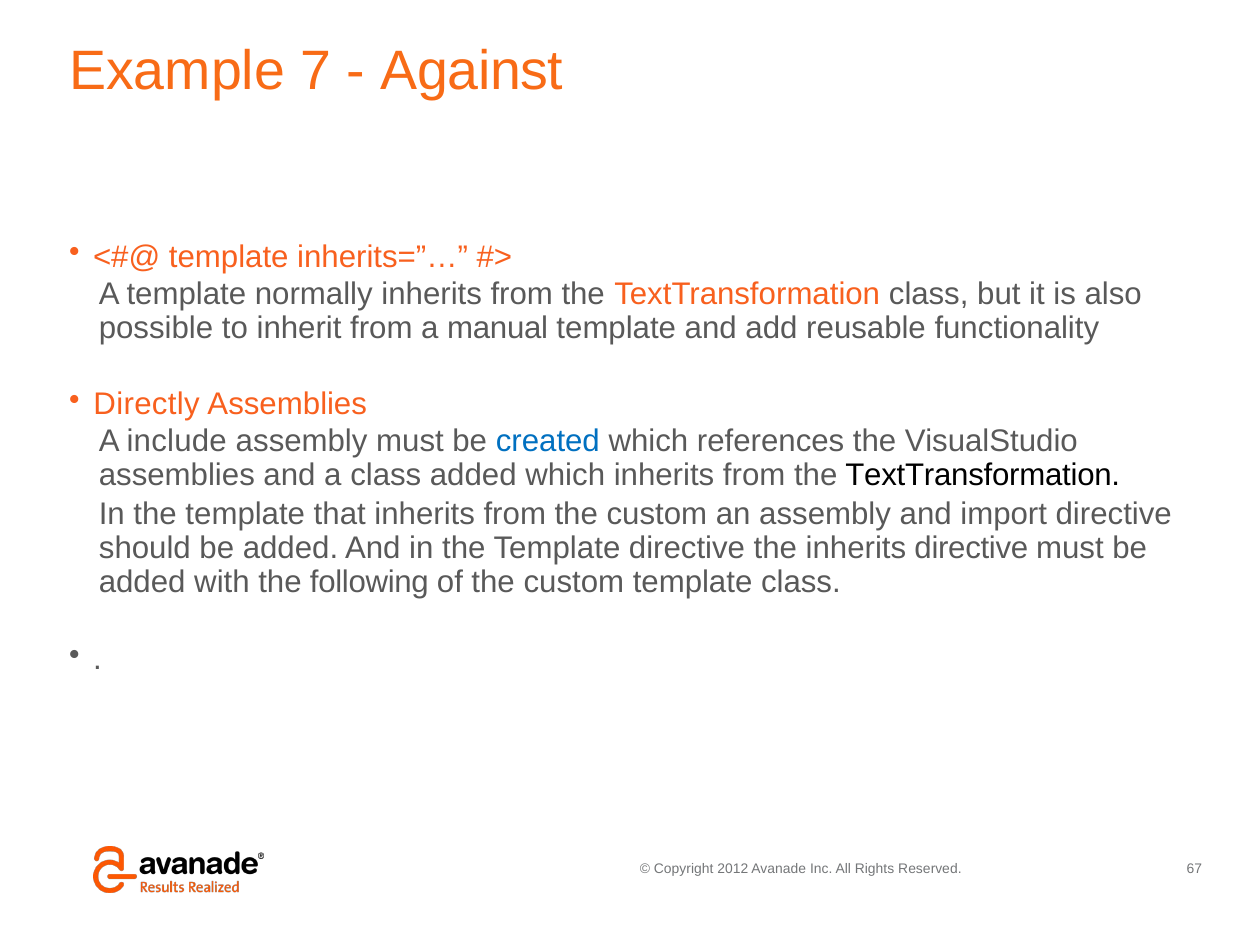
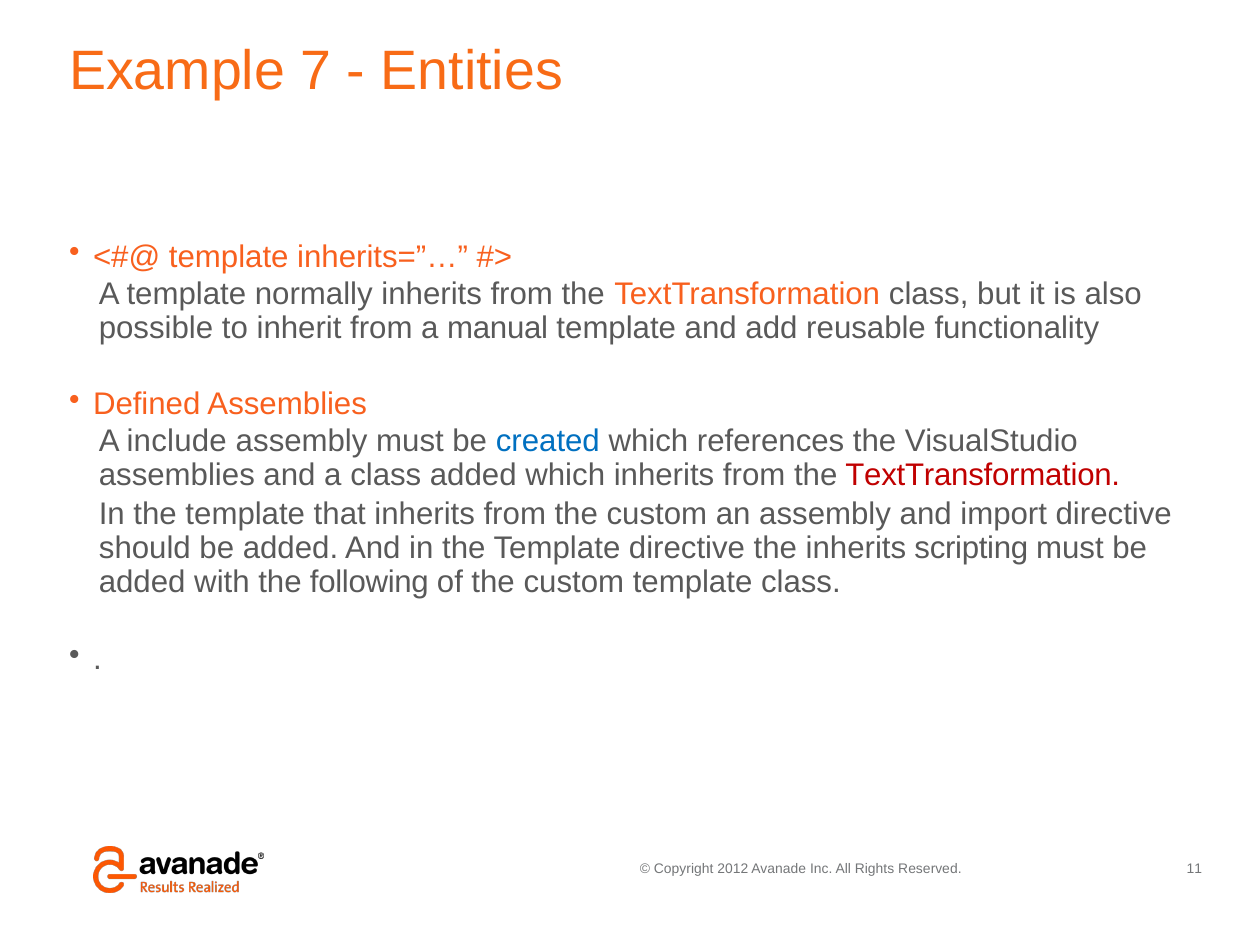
Against: Against -> Entities
Directly: Directly -> Defined
TextTransformation at (983, 475) colour: black -> red
inherits directive: directive -> scripting
67: 67 -> 11
